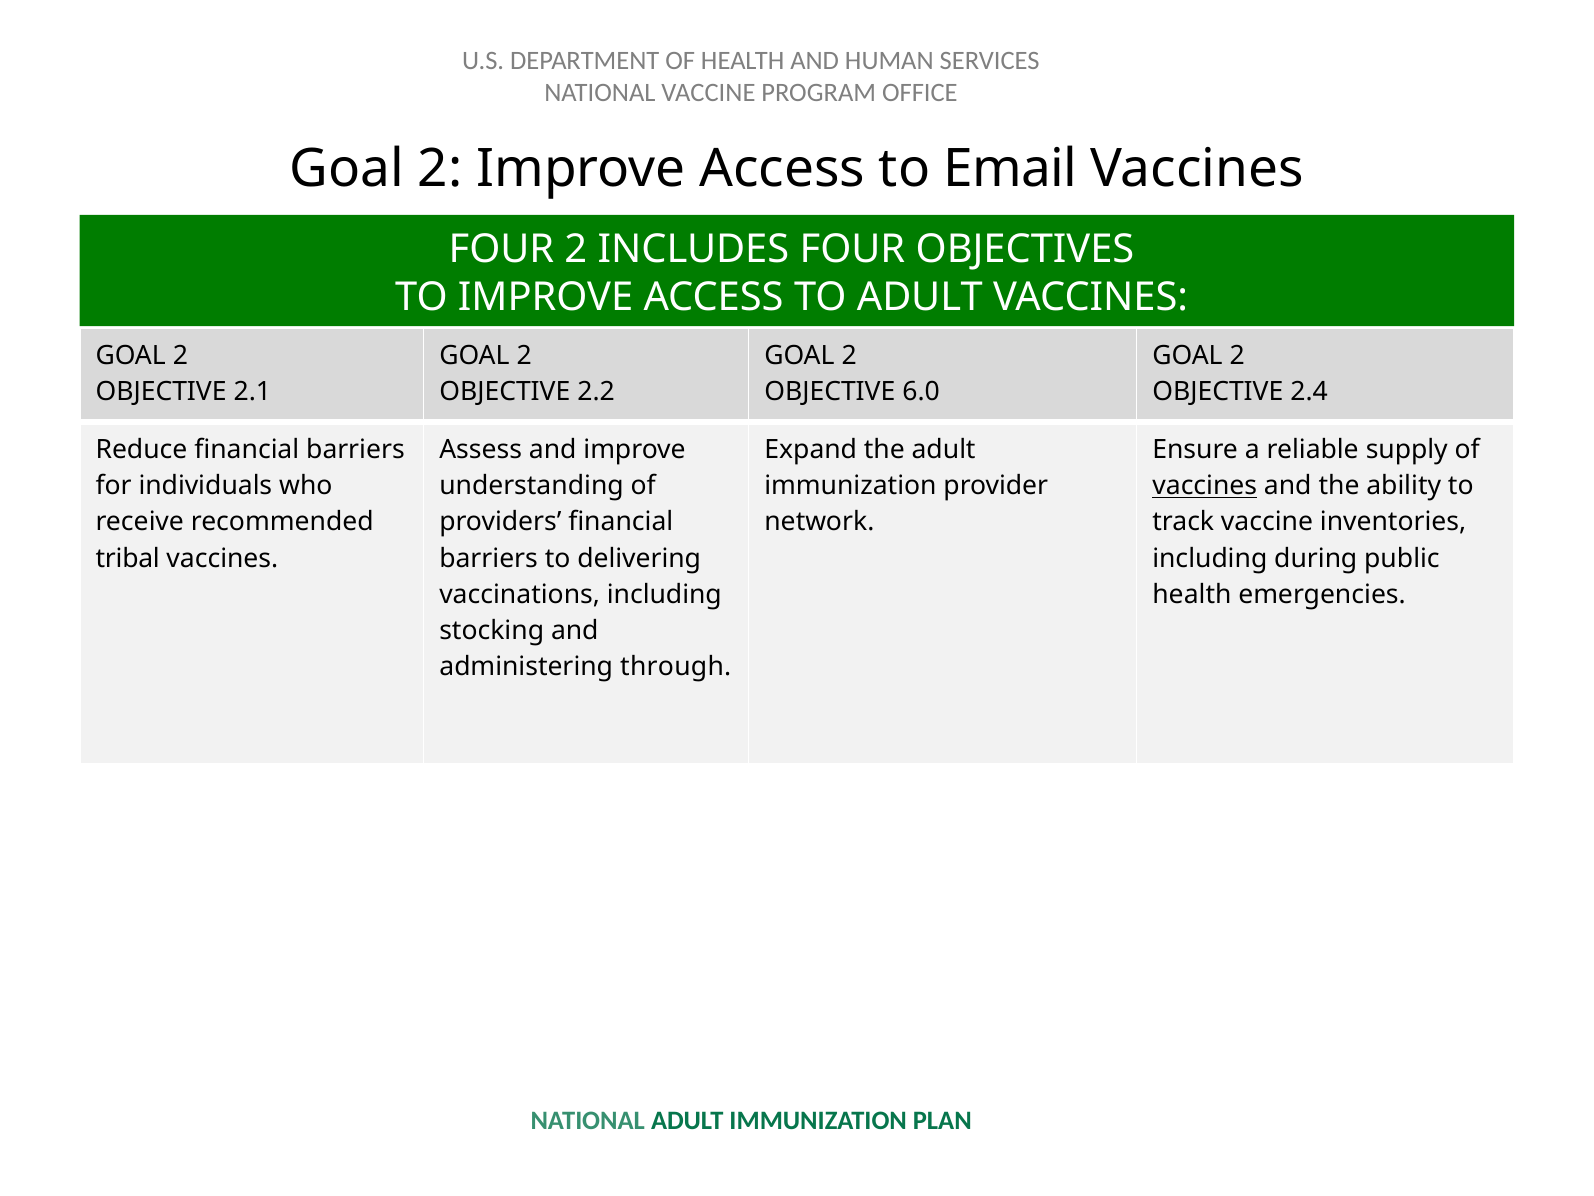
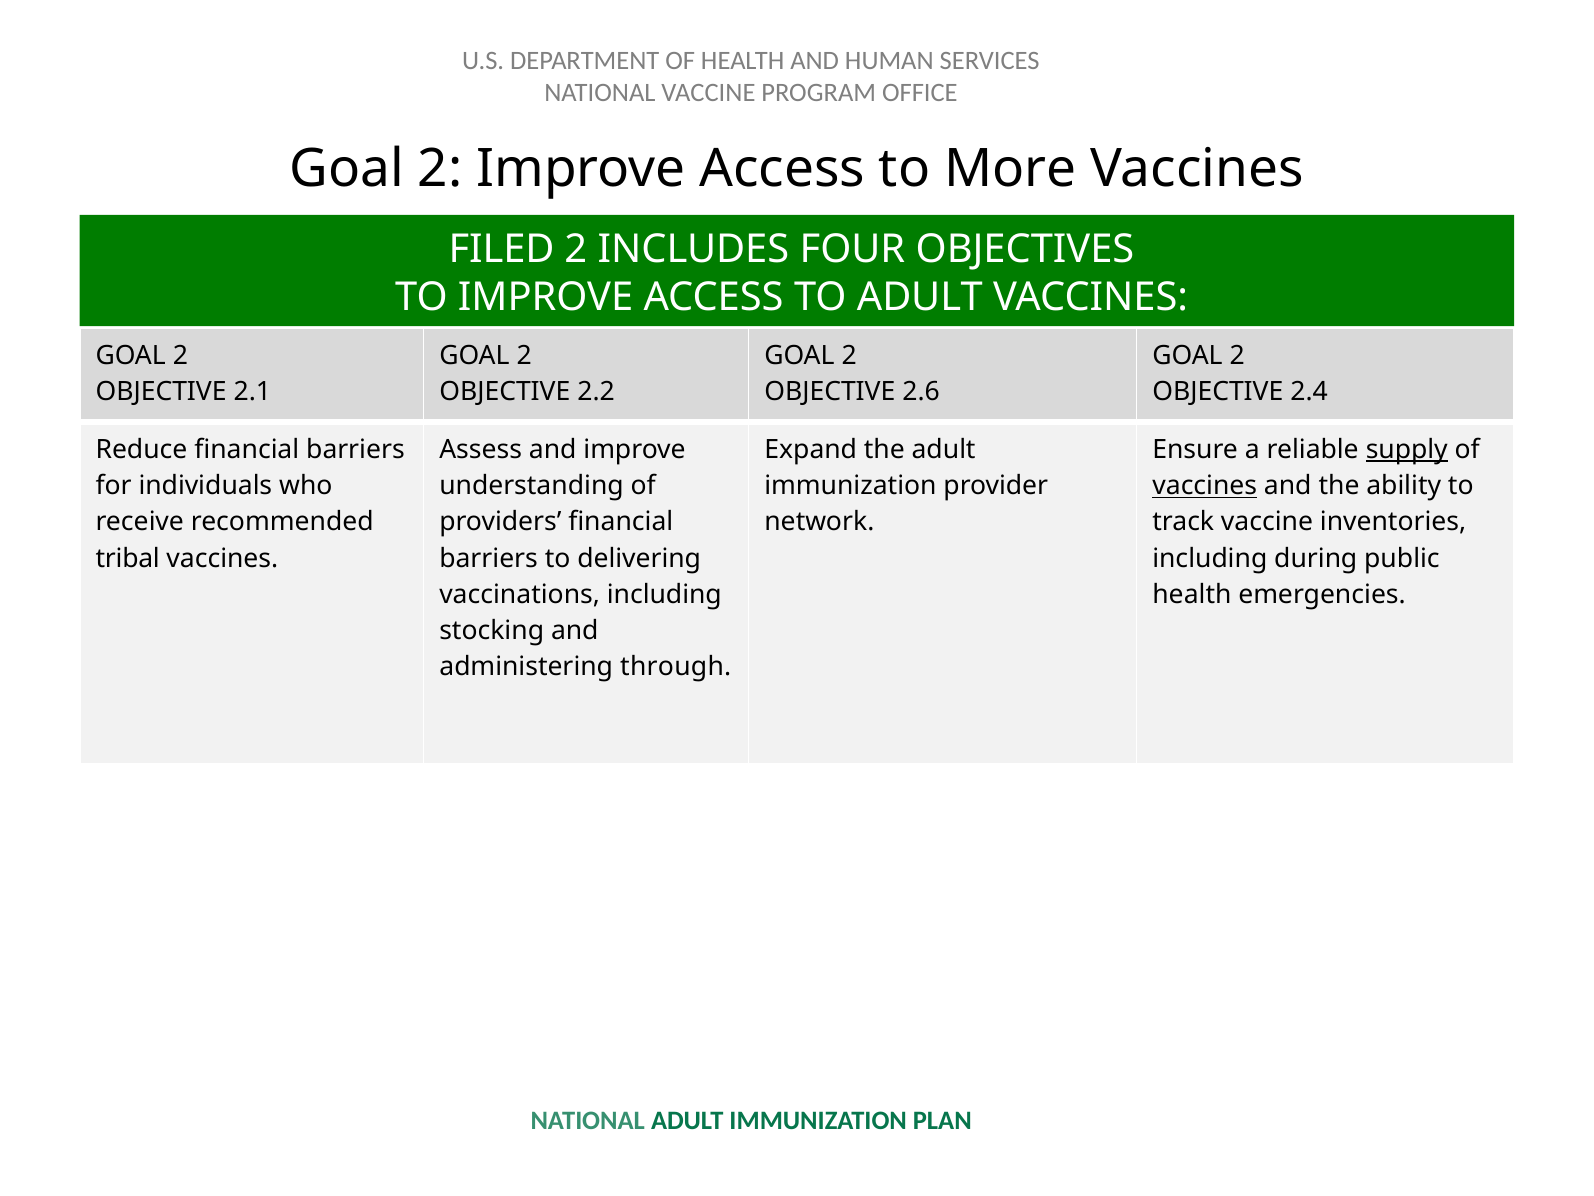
Email: Email -> More
FOUR at (501, 249): FOUR -> FILED
6.0: 6.0 -> 2.6
supply underline: none -> present
